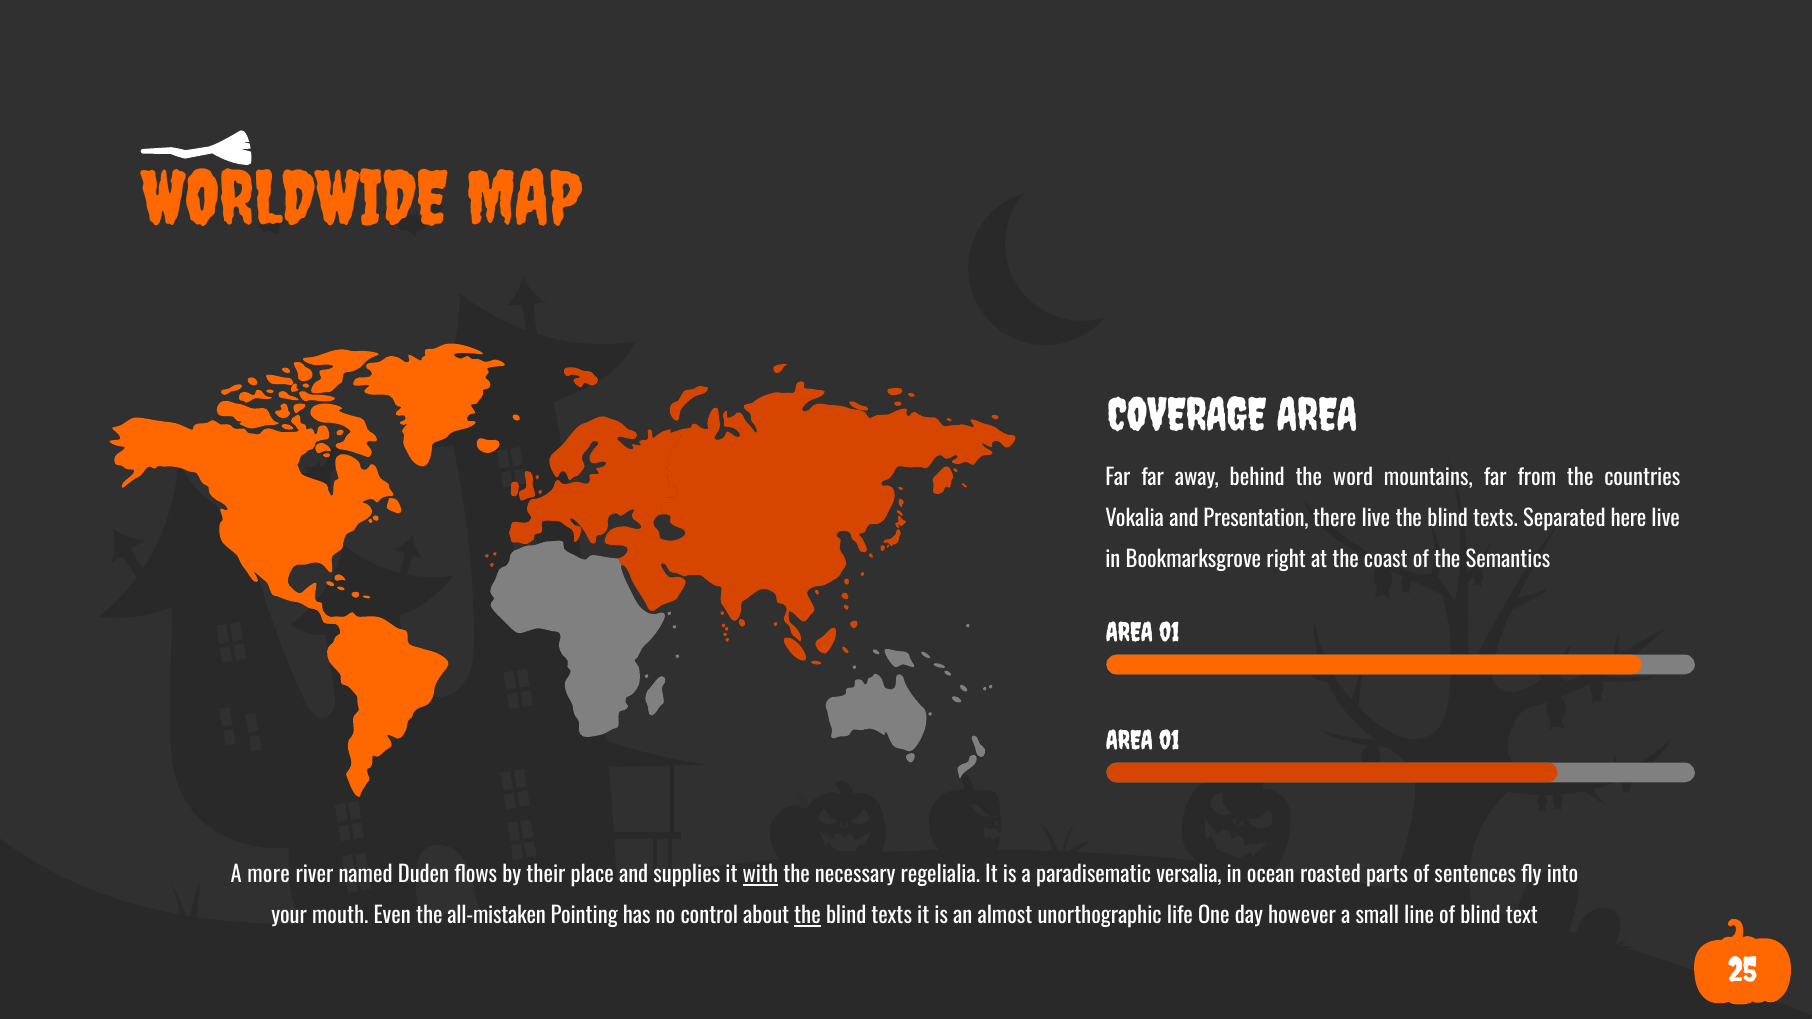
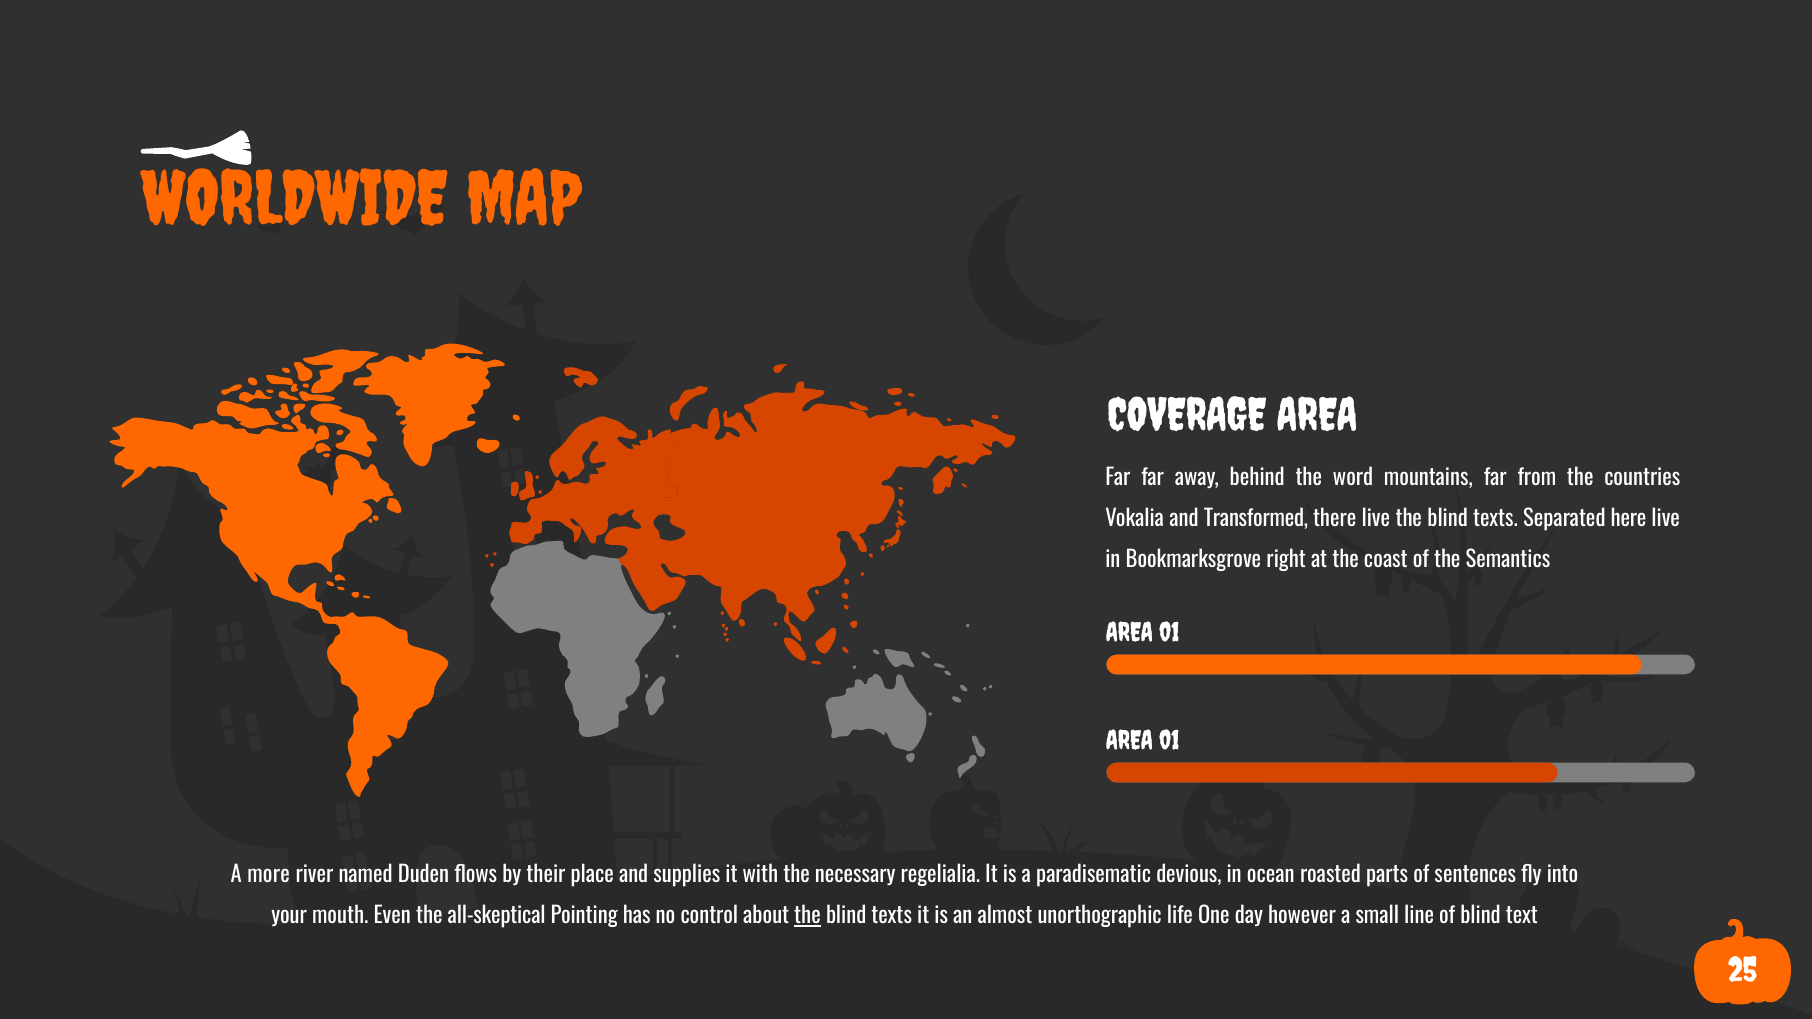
Presentation: Presentation -> Transformed
with underline: present -> none
versalia: versalia -> devious
all-mistaken: all-mistaken -> all-skeptical
